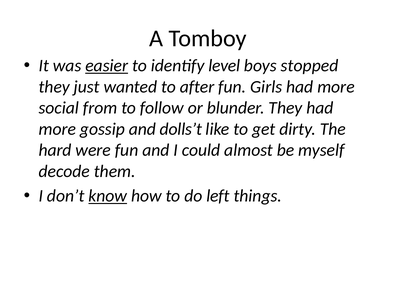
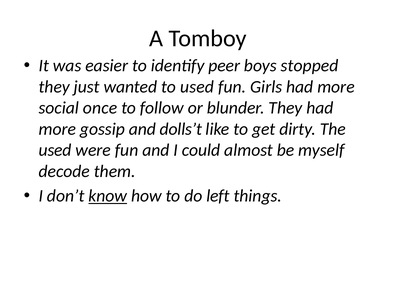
easier underline: present -> none
level: level -> peer
to after: after -> used
from: from -> once
hard at (55, 150): hard -> used
